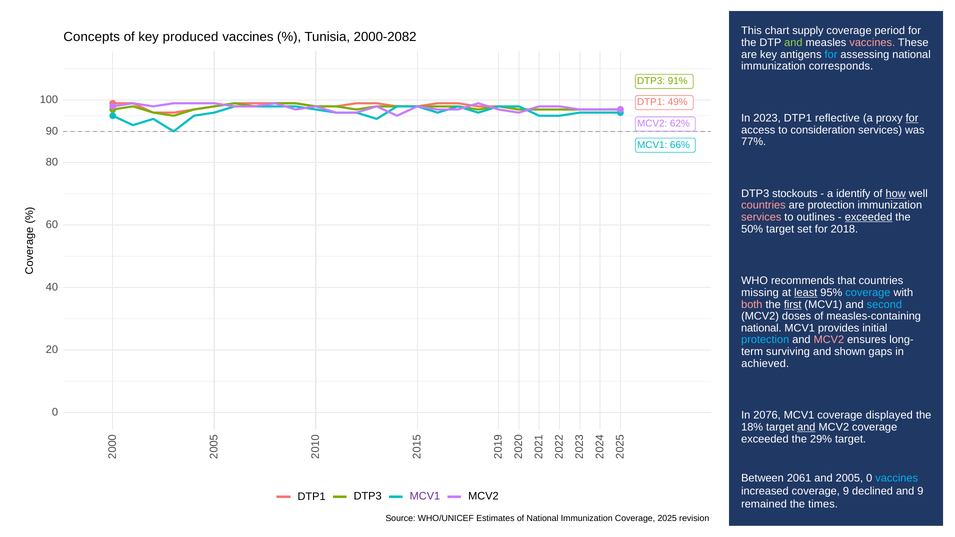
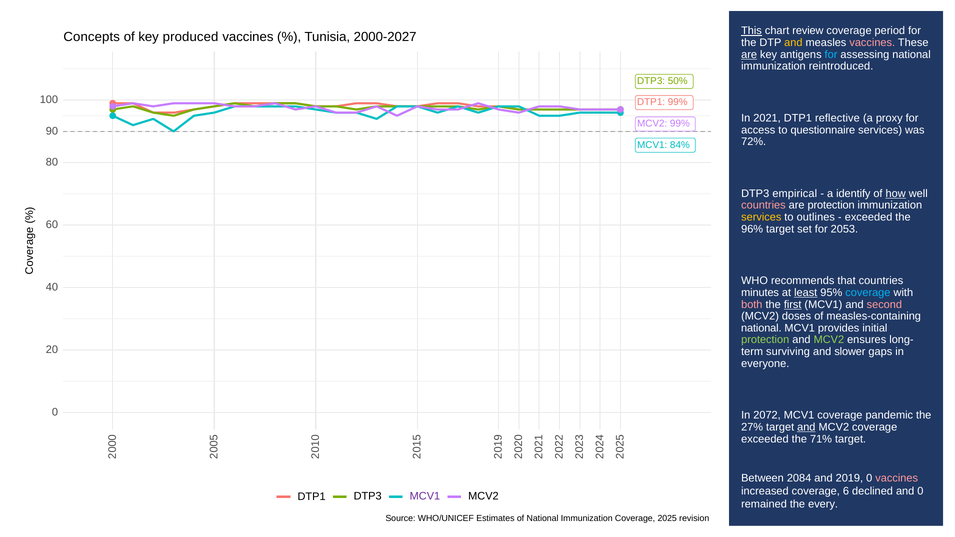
This underline: none -> present
supply: supply -> review
2000-2082: 2000-2082 -> 2000-2027
and at (793, 43) colour: light green -> yellow
are at (749, 55) underline: none -> present
corresponds: corresponds -> reintroduced
91%: 91% -> 50%
DTP1 49%: 49% -> 99%
2023: 2023 -> 2021
for at (912, 118) underline: present -> none
MCV2 62%: 62% -> 99%
consideration: consideration -> questionnaire
77%: 77% -> 72%
66%: 66% -> 84%
stockouts: stockouts -> empirical
services at (761, 217) colour: pink -> yellow
exceeded at (869, 217) underline: present -> none
50%: 50% -> 96%
2018: 2018 -> 2053
missing: missing -> minutes
second colour: light blue -> pink
protection at (765, 340) colour: light blue -> light green
MCV2 at (829, 340) colour: pink -> light green
shown: shown -> slower
achieved: achieved -> everyone
2076: 2076 -> 2072
displayed: displayed -> pandemic
18%: 18% -> 27%
29%: 29% -> 71%
2061: 2061 -> 2084
2005: 2005 -> 2019
vaccines at (897, 478) colour: light blue -> pink
coverage 9: 9 -> 6
and 9: 9 -> 0
times: times -> every
